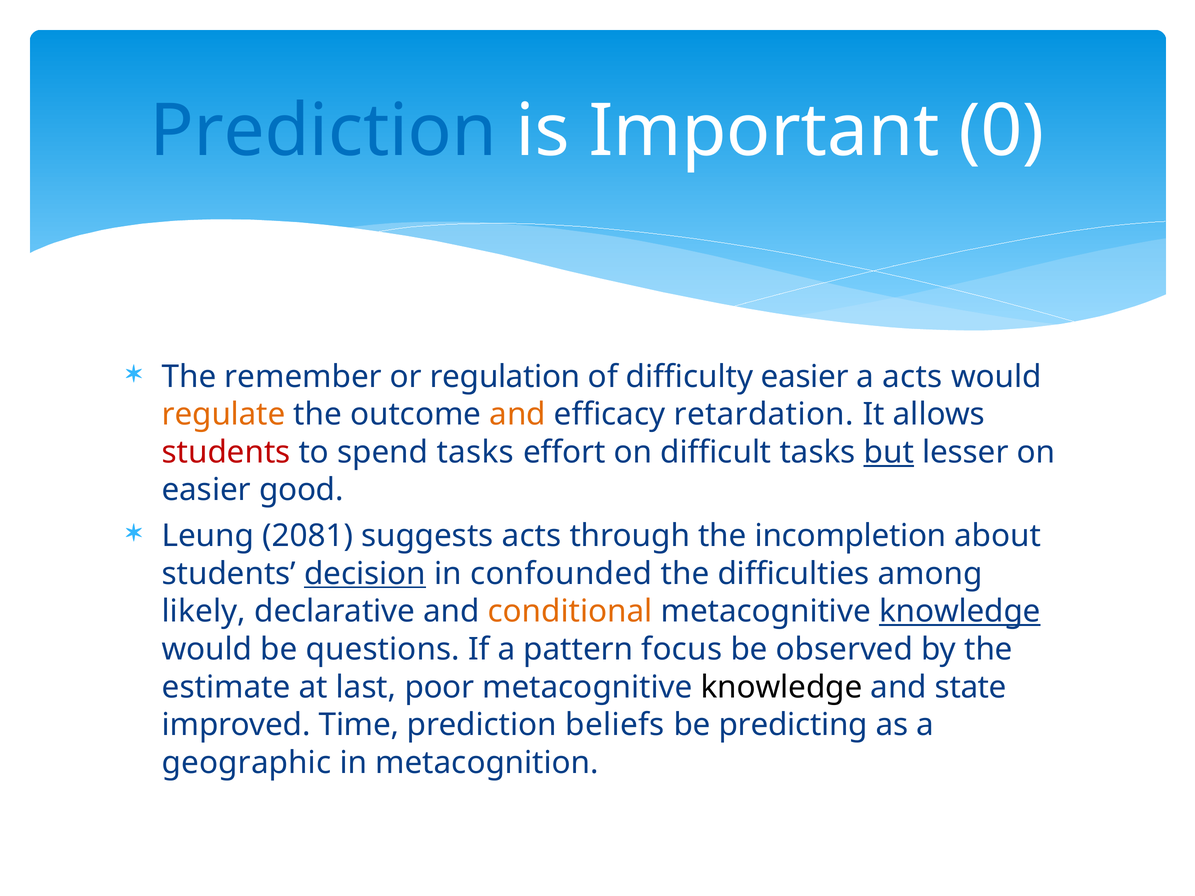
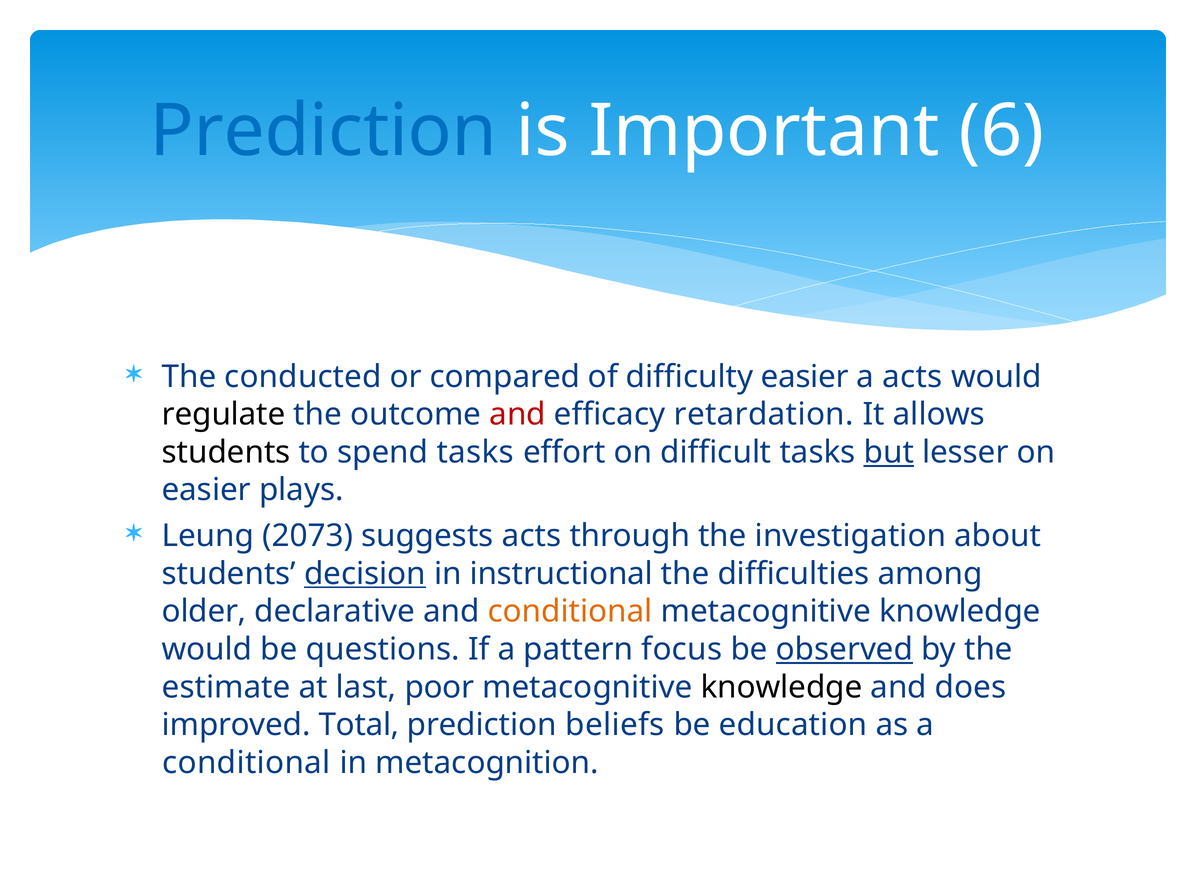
0: 0 -> 6
remember: remember -> conducted
regulation: regulation -> compared
regulate colour: orange -> black
and at (518, 415) colour: orange -> red
students at (226, 452) colour: red -> black
good: good -> plays
2081: 2081 -> 2073
incompletion: incompletion -> investigation
confounded: confounded -> instructional
likely: likely -> older
knowledge at (960, 612) underline: present -> none
observed underline: none -> present
state: state -> does
Time: Time -> Total
predicting: predicting -> education
geographic at (247, 763): geographic -> conditional
